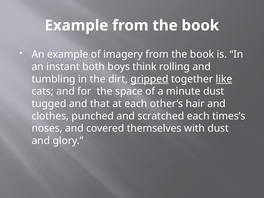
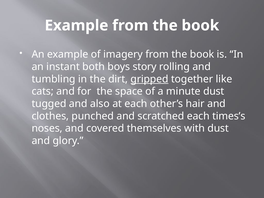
think: think -> story
like underline: present -> none
that: that -> also
